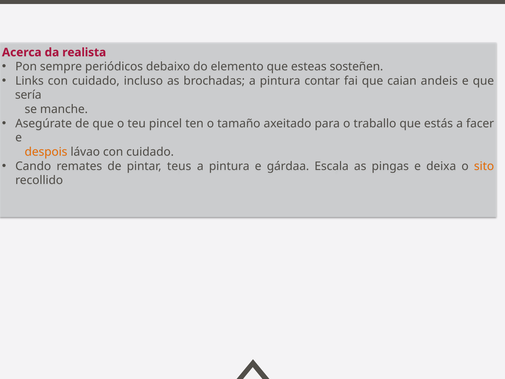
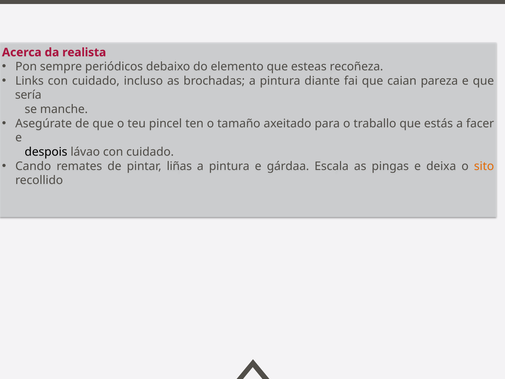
sosteñen: sosteñen -> recoñeza
contar: contar -> diante
andeis: andeis -> pareza
despois colour: orange -> black
teus: teus -> liñas
